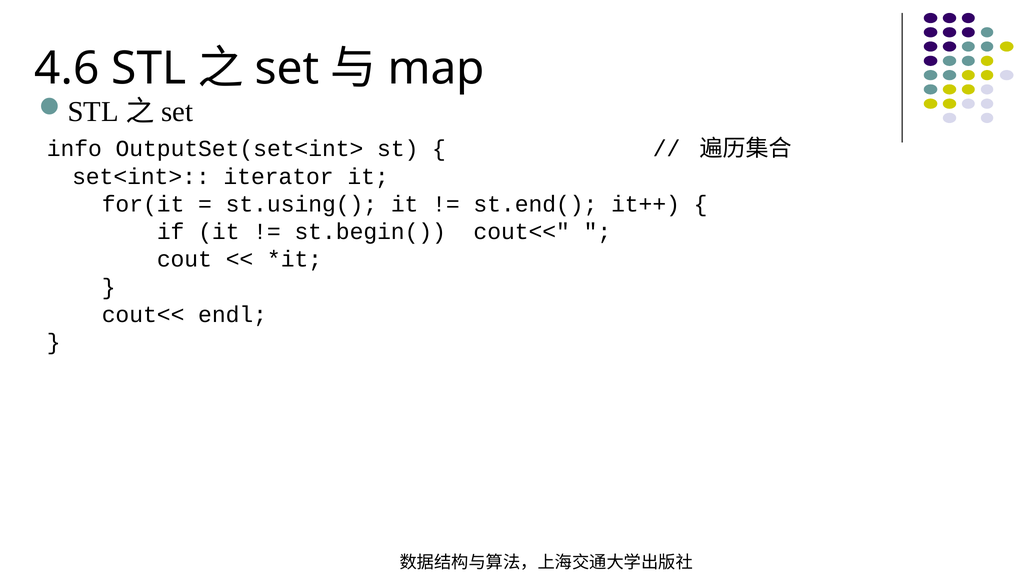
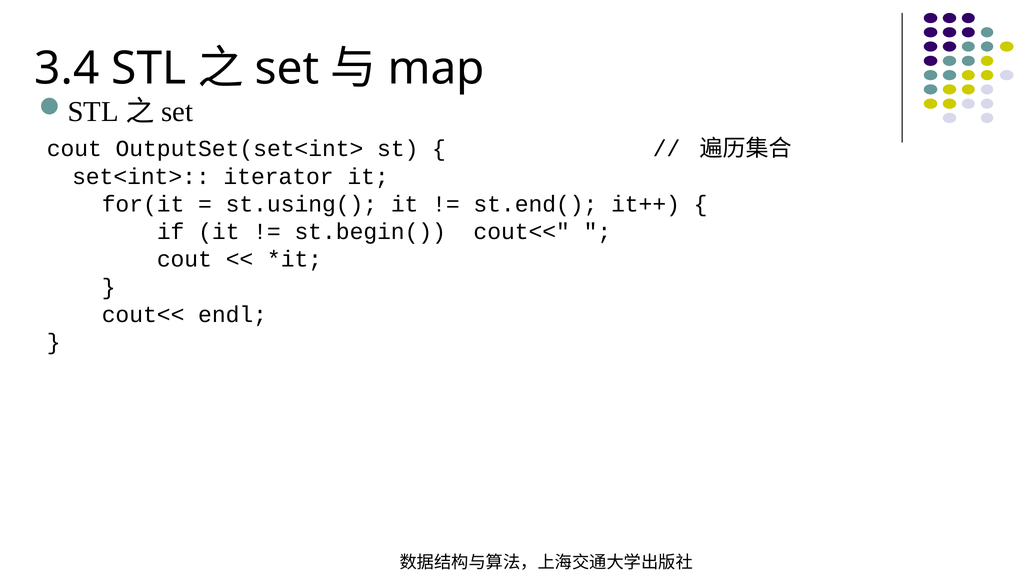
4.6: 4.6 -> 3.4
info at (74, 149): info -> cout
